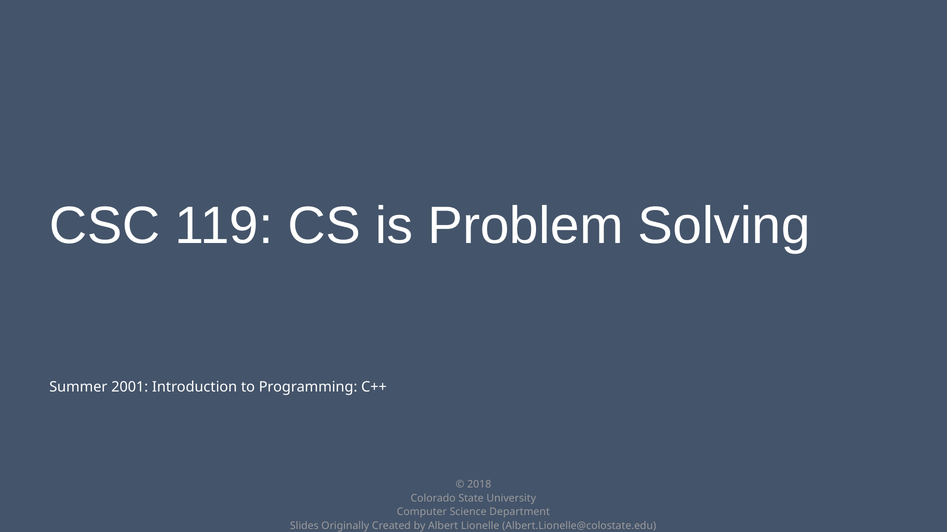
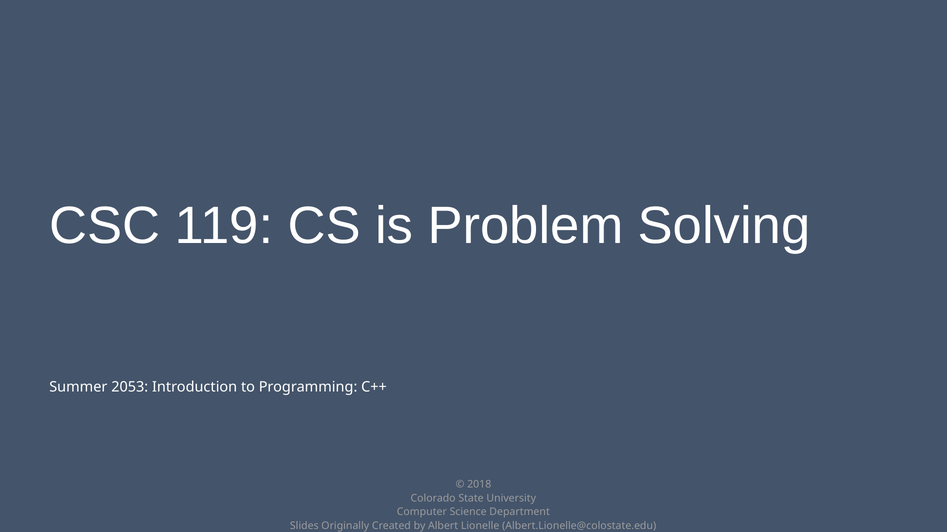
2001: 2001 -> 2053
